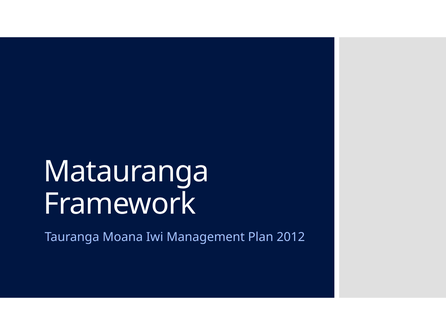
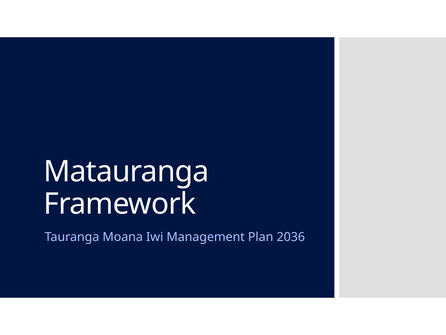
2012: 2012 -> 2036
